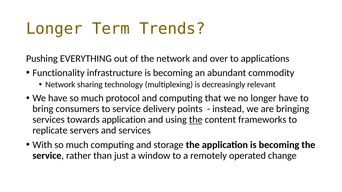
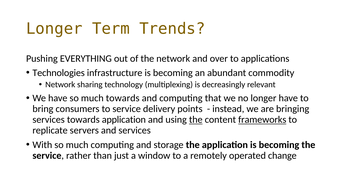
Functionality: Functionality -> Technologies
much protocol: protocol -> towards
frameworks underline: none -> present
